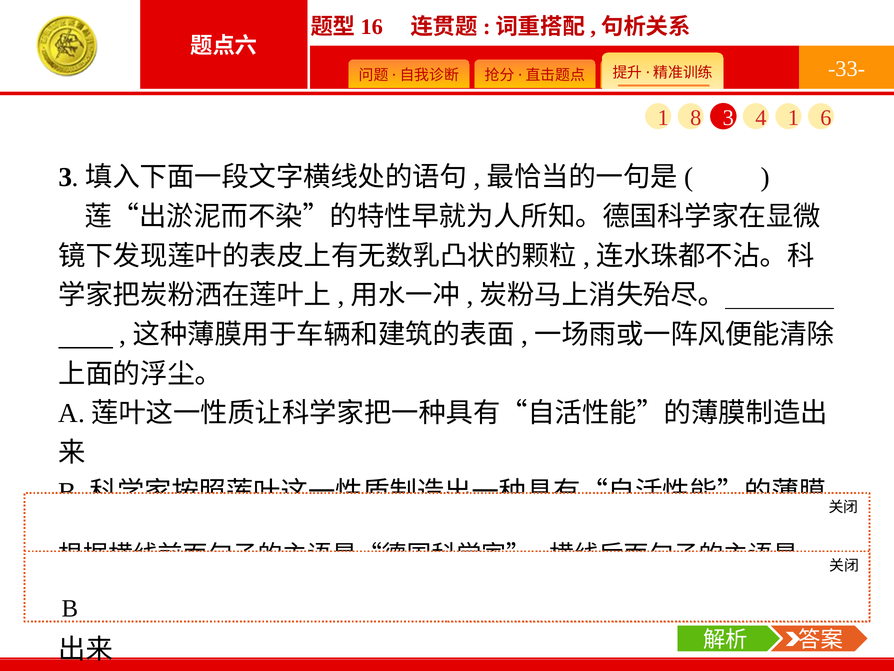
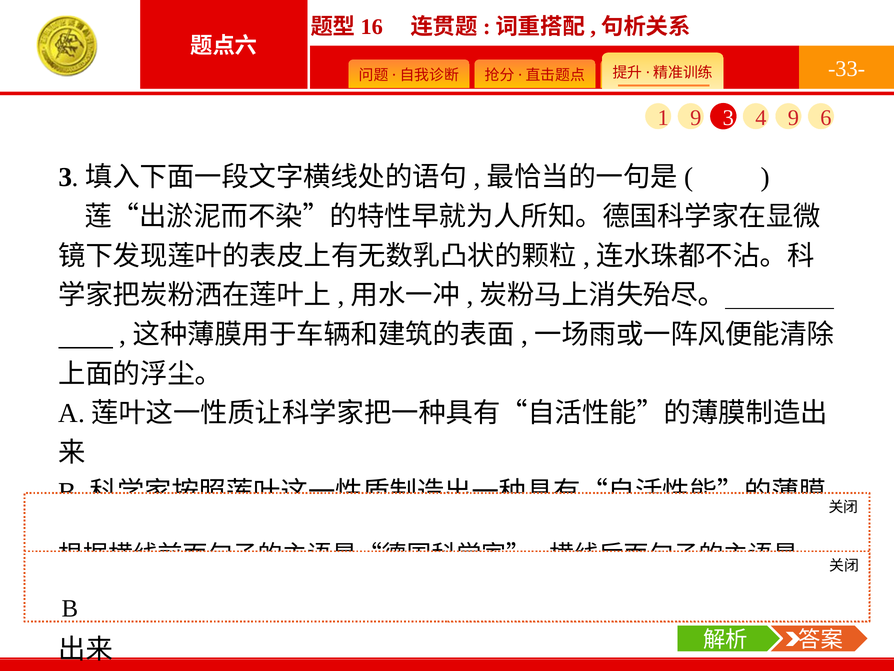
1 8: 8 -> 9
4 1: 1 -> 9
